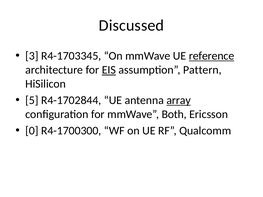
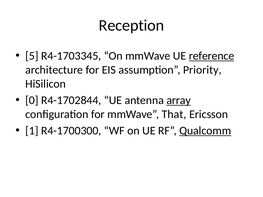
Discussed: Discussed -> Reception
3: 3 -> 5
EIS underline: present -> none
Pattern: Pattern -> Priority
5: 5 -> 0
Both: Both -> That
0: 0 -> 1
Qualcomm underline: none -> present
